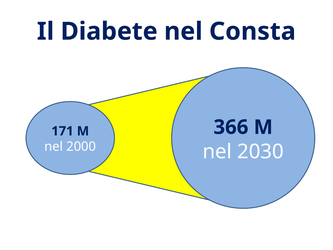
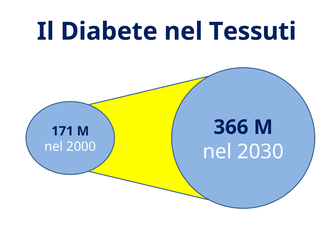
Consta: Consta -> Tessuti
